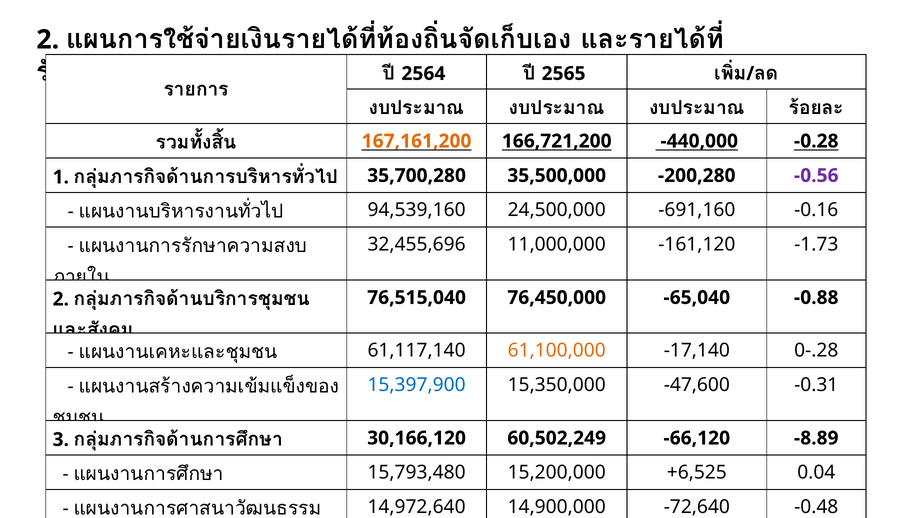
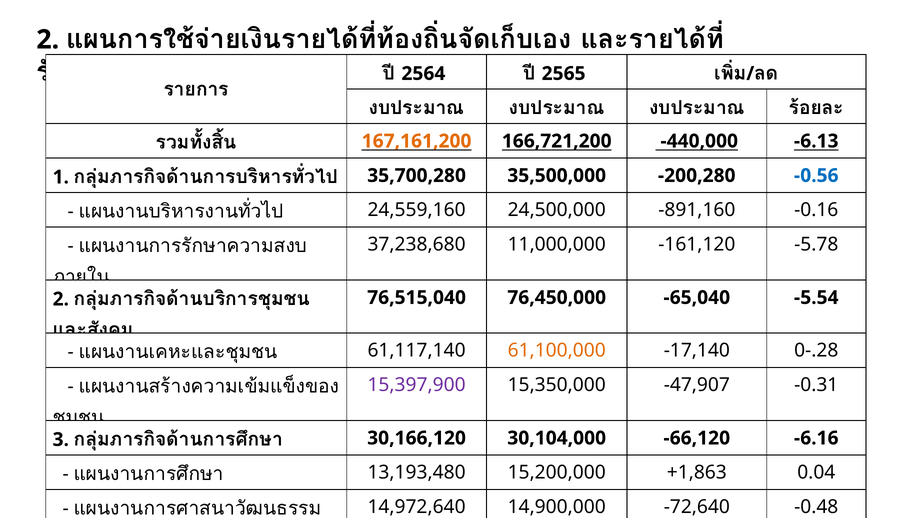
-0.28: -0.28 -> -6.13
-0.56 colour: purple -> blue
94,539,160: 94,539,160 -> 24,559,160
-691,160: -691,160 -> -891,160
32,455,696: 32,455,696 -> 37,238,680
-1.73: -1.73 -> -5.78
-0.88: -0.88 -> -5.54
15,397,900 colour: blue -> purple
-47,600: -47,600 -> -47,907
60,502,249: 60,502,249 -> 30,104,000
-8.89: -8.89 -> -6.16
15,793,480: 15,793,480 -> 13,193,480
+6,525: +6,525 -> +1,863
